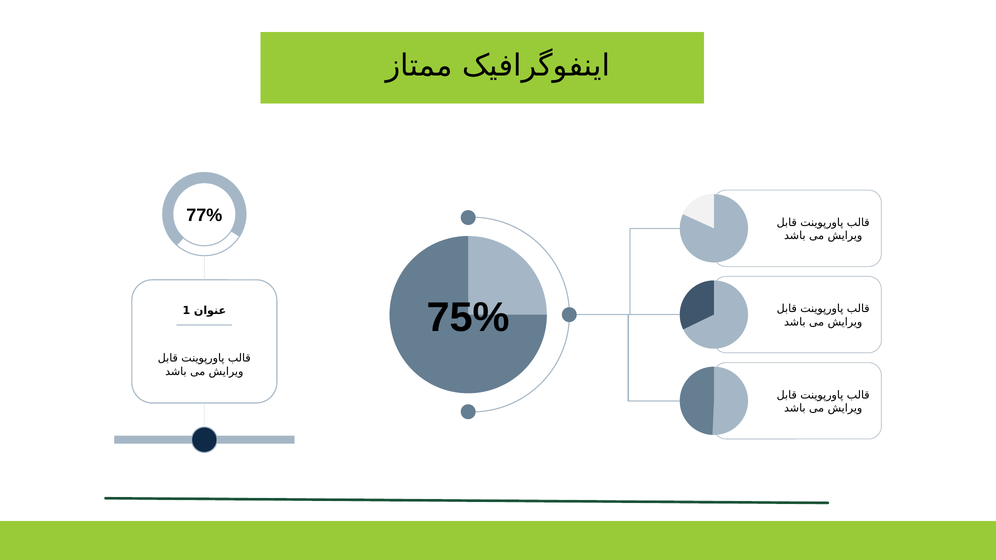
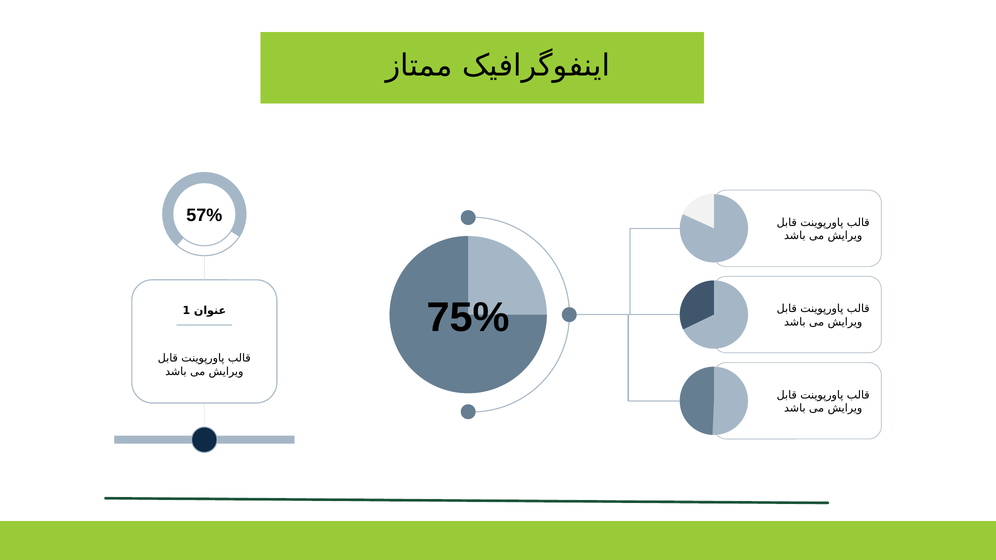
77%: 77% -> 57%
